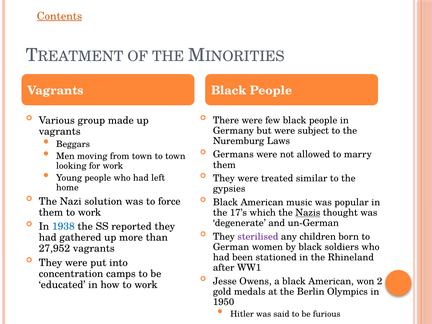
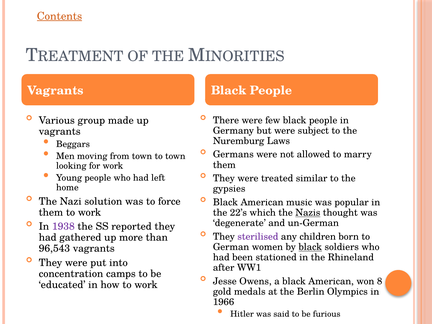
17’s: 17’s -> 22’s
1938 colour: blue -> purple
black at (310, 247) underline: none -> present
27,952: 27,952 -> 96,543
2: 2 -> 8
1950: 1950 -> 1966
